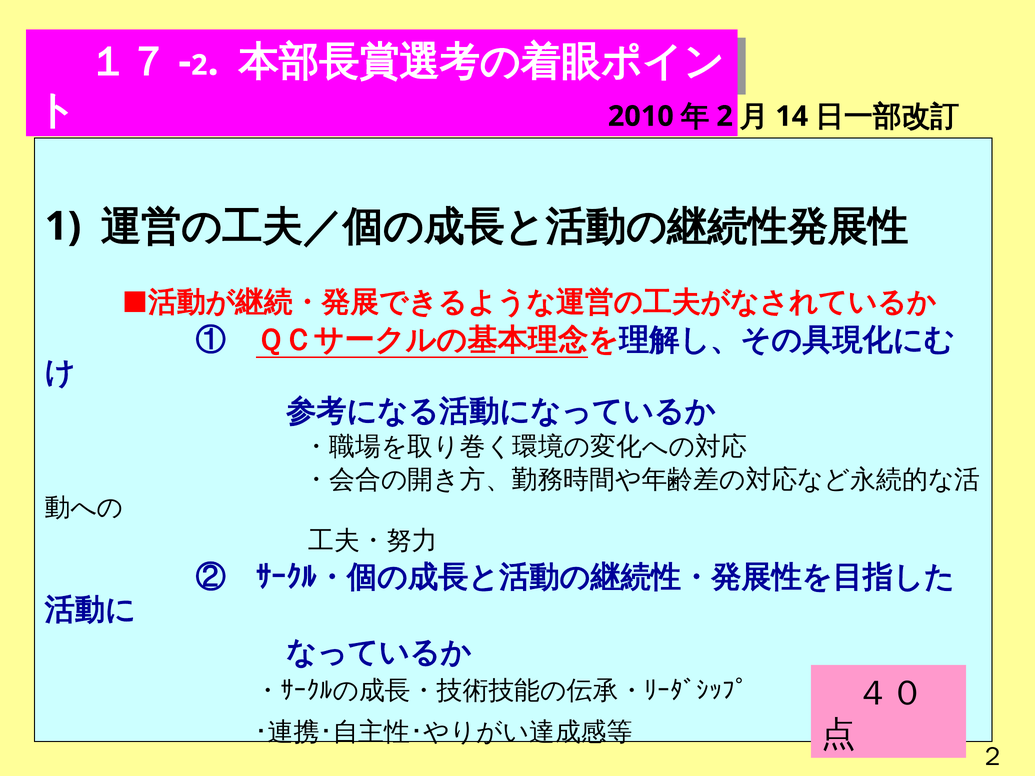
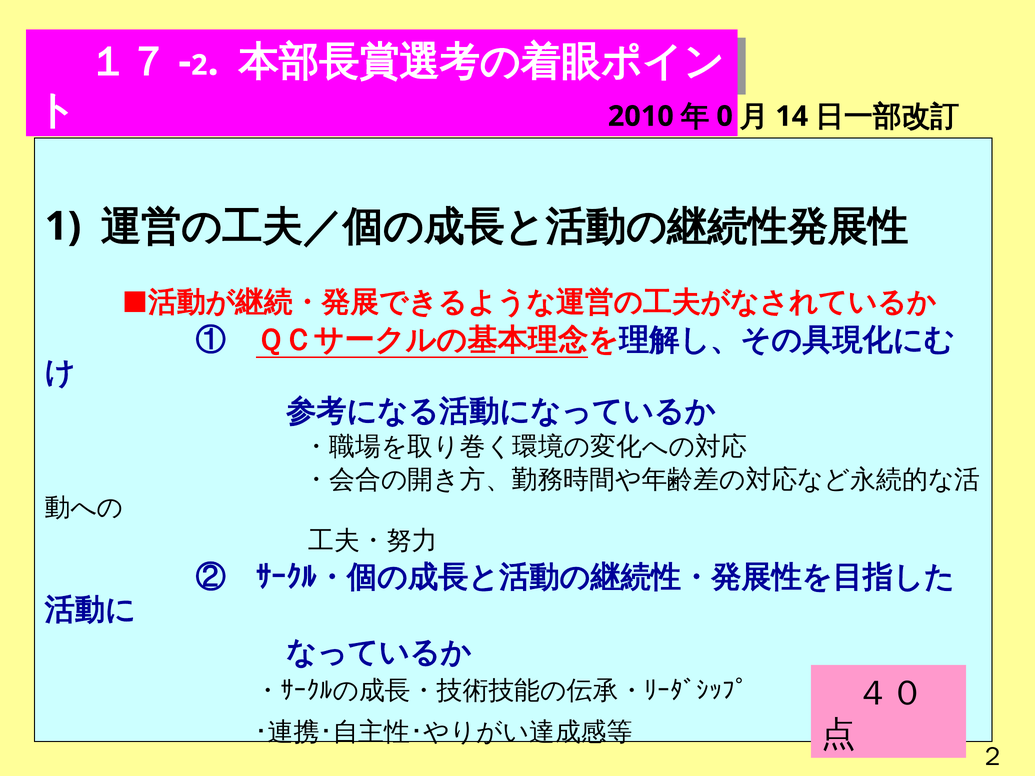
2 at (725, 116): 2 -> 0
